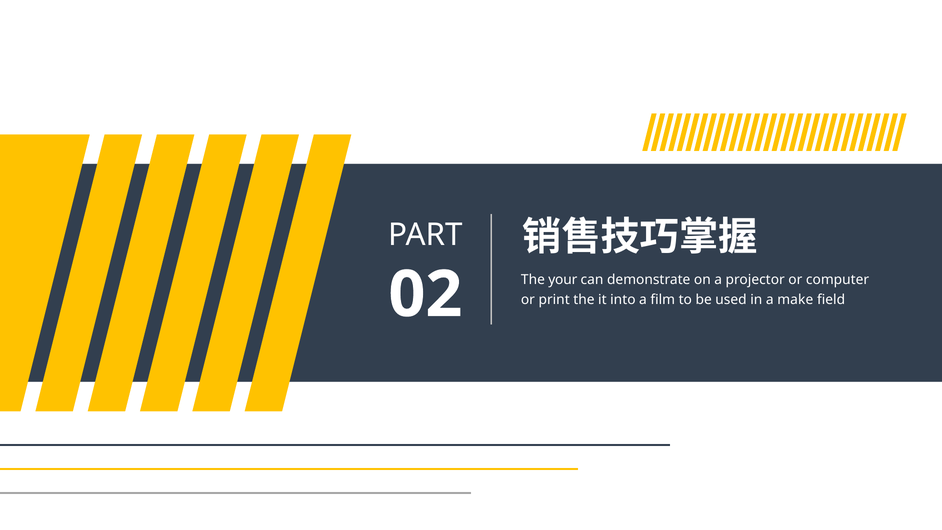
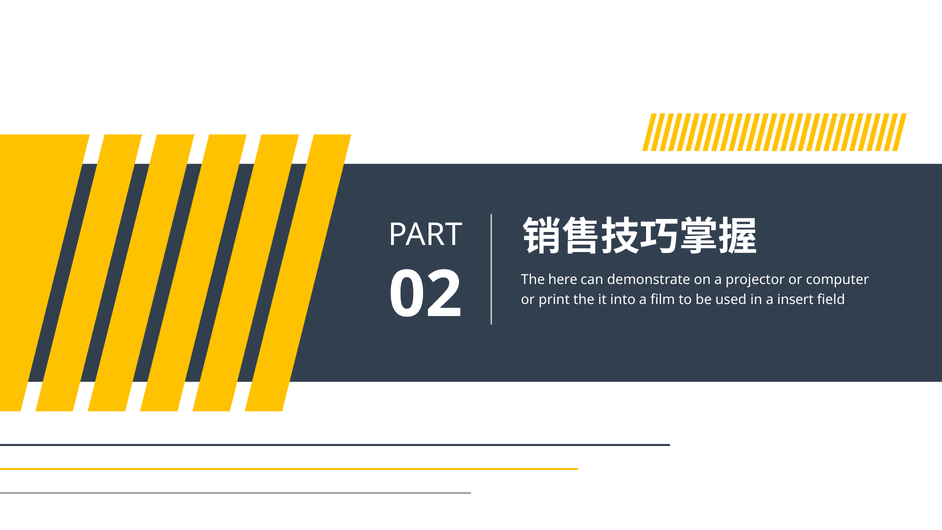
your: your -> here
make: make -> insert
